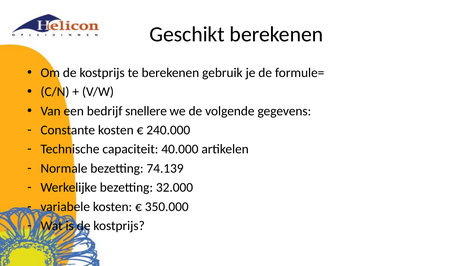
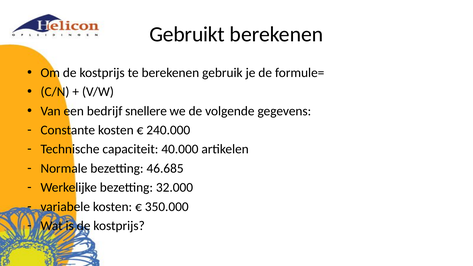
Geschikt: Geschikt -> Gebruikt
74.139: 74.139 -> 46.685
